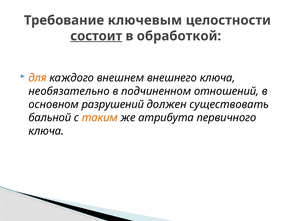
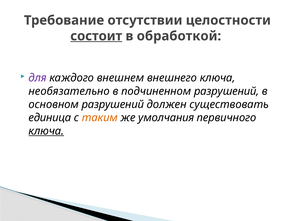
ключевым: ключевым -> отсутствии
для colour: orange -> purple
подчиненном отношений: отношений -> разрушений
бальной: бальной -> единица
атрибута: атрибута -> умолчания
ключа at (46, 131) underline: none -> present
